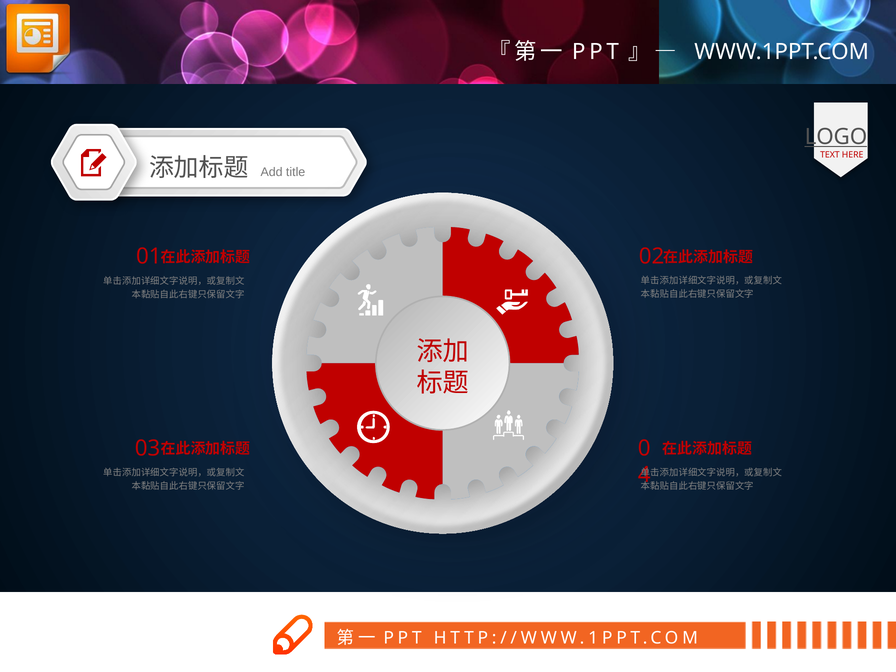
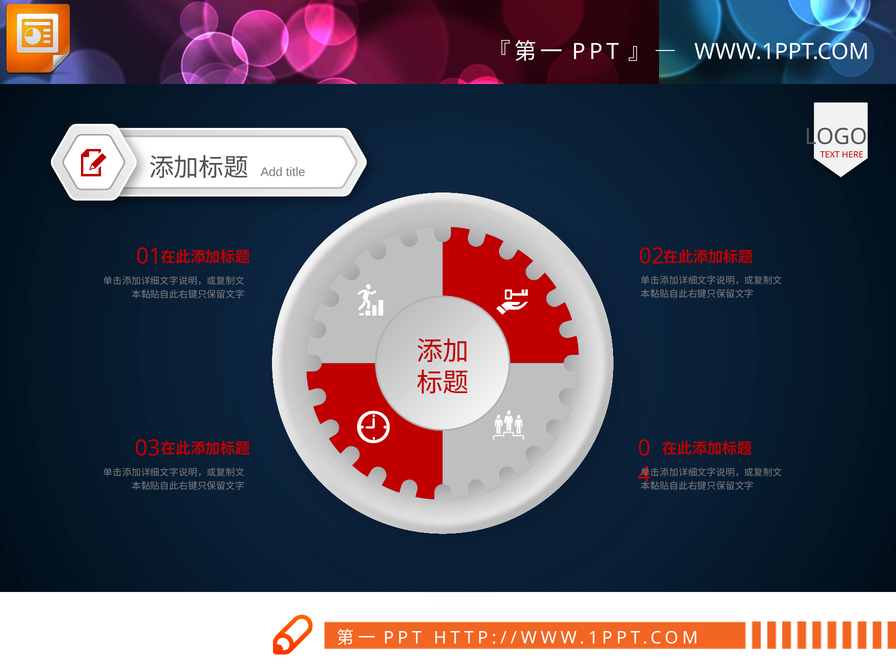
LOGO underline: present -> none
